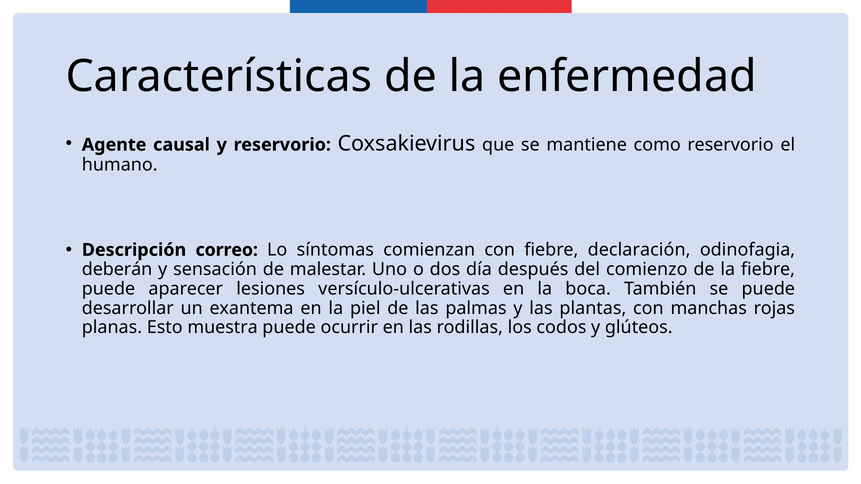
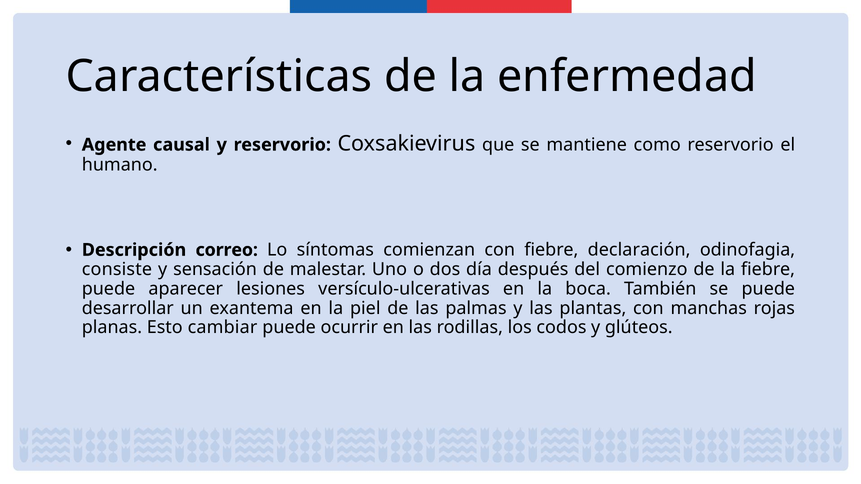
deberán: deberán -> consiste
muestra: muestra -> cambiar
